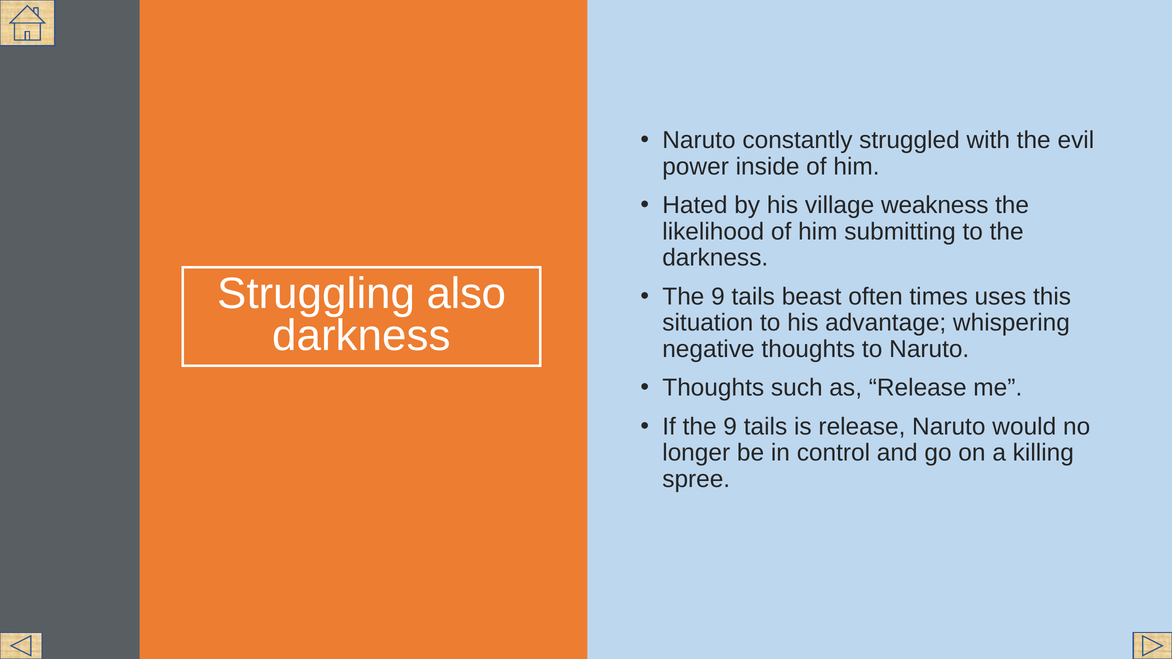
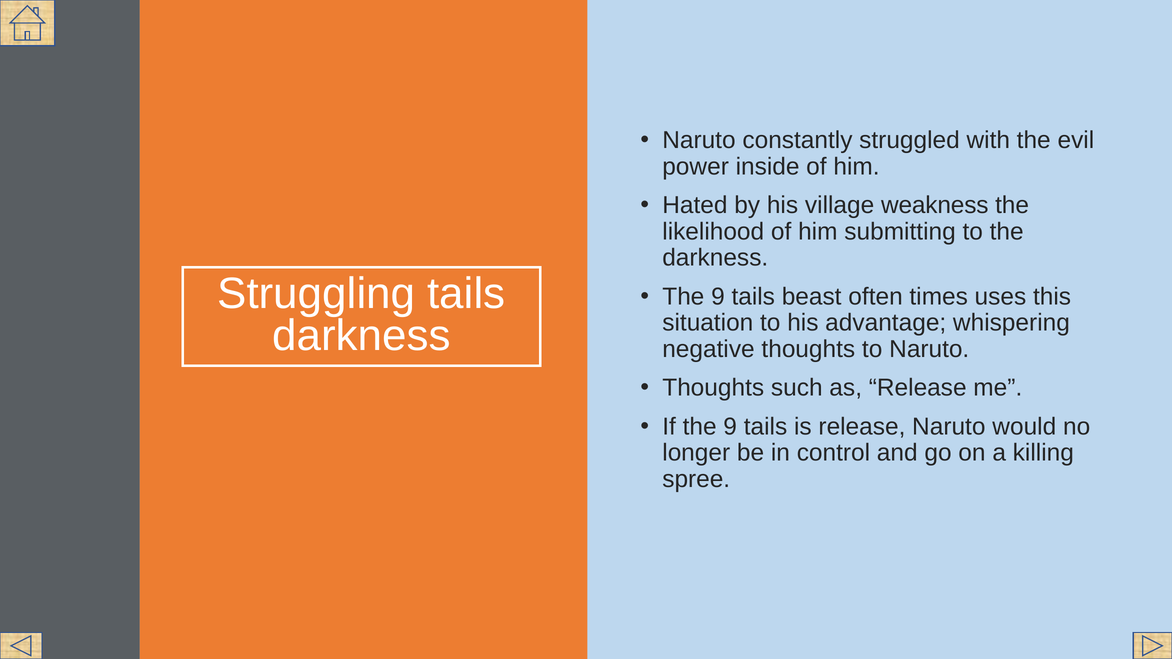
Struggling also: also -> tails
